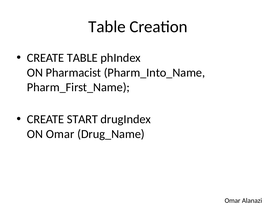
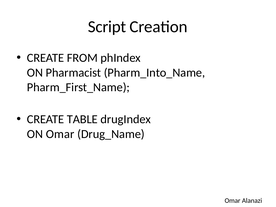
Table at (107, 27): Table -> Script
CREATE TABLE: TABLE -> FROM
START: START -> TABLE
